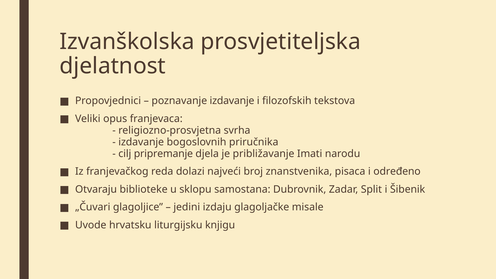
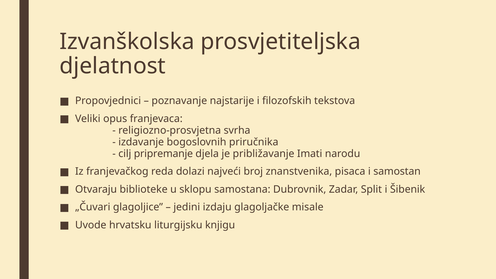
poznavanje izdavanje: izdavanje -> najstarije
određeno: određeno -> samostan
